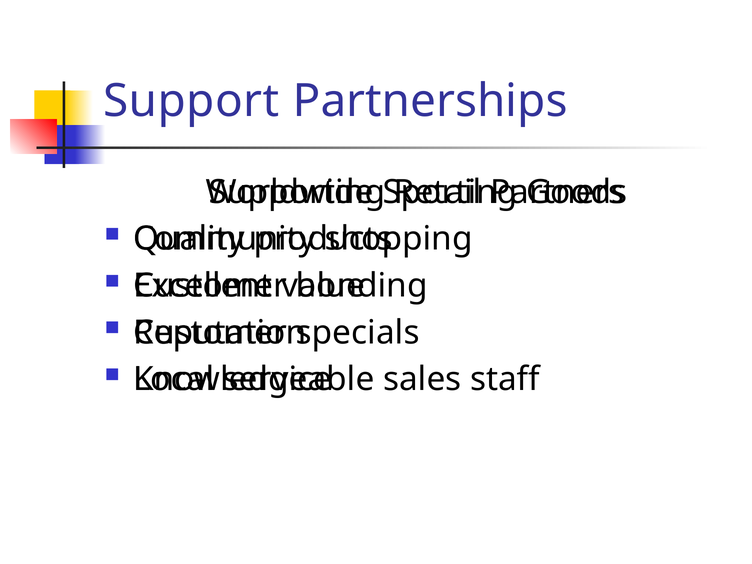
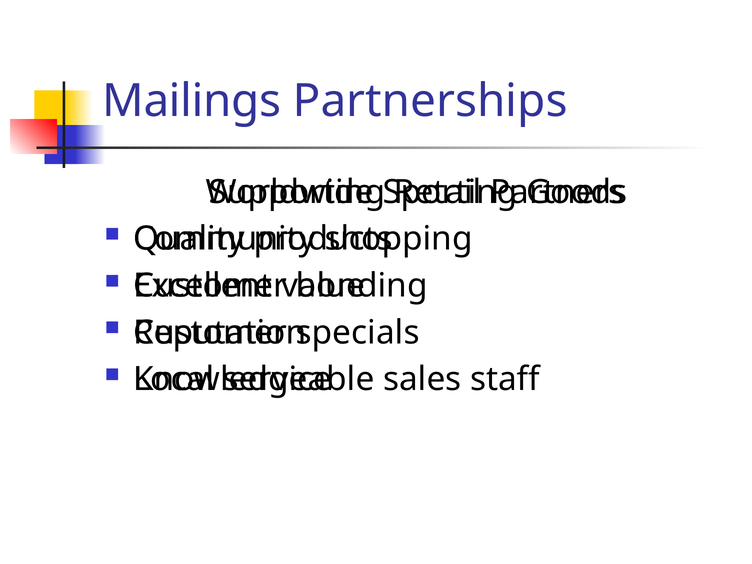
Support: Support -> Mailings
